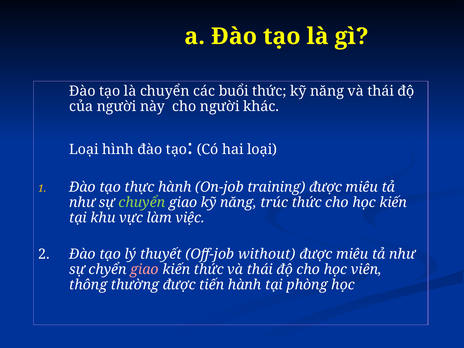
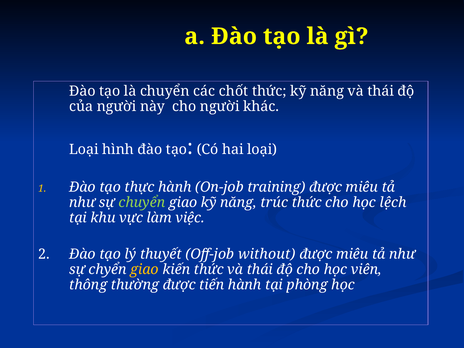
buổi: buổi -> chốt
học kiến: kiến -> lệch
giao at (145, 269) colour: pink -> yellow
